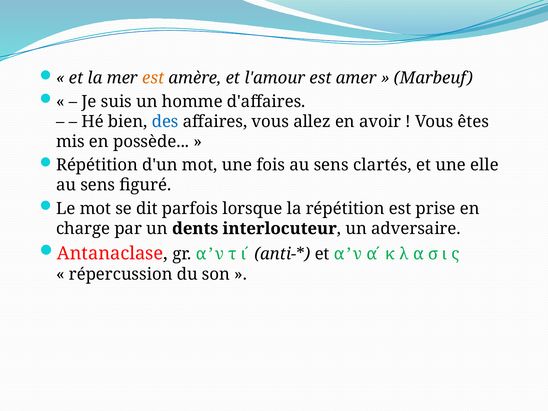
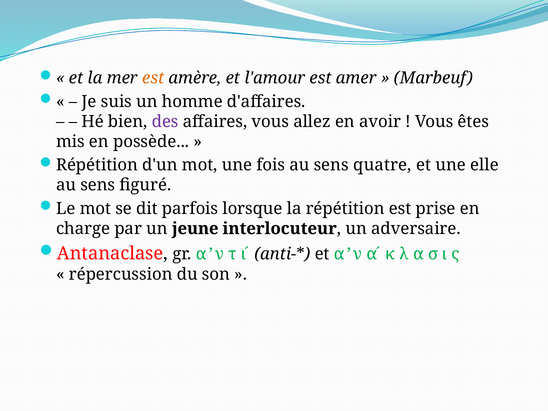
des colour: blue -> purple
clartés: clartés -> quatre
dents: dents -> jeune
